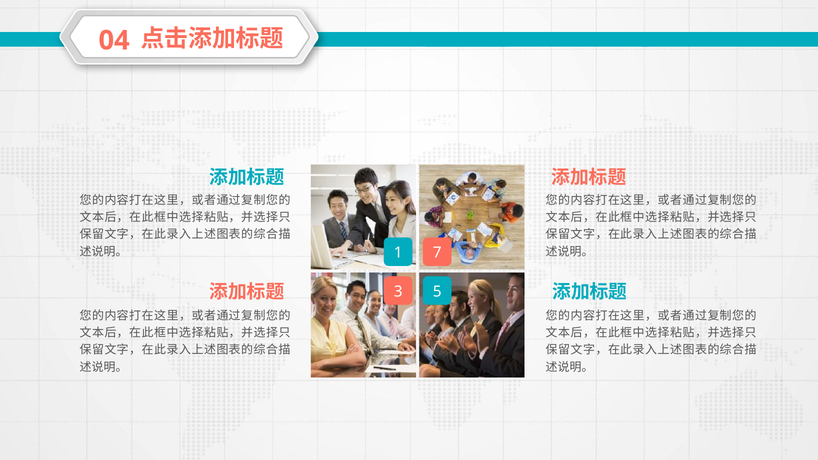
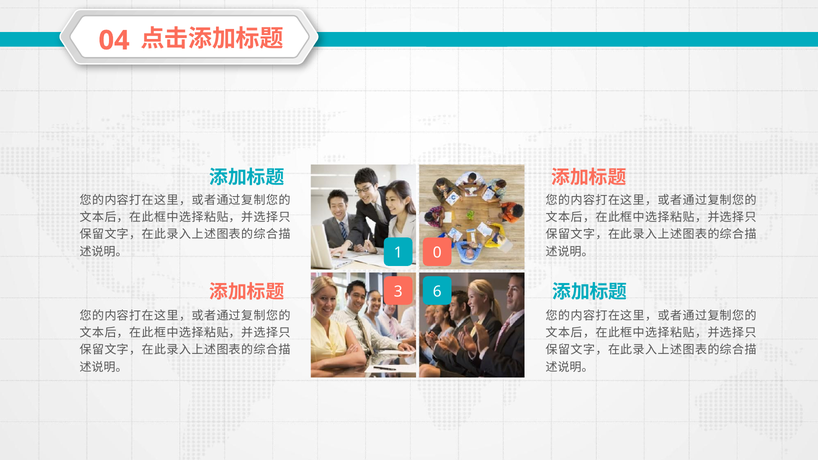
7: 7 -> 0
5: 5 -> 6
